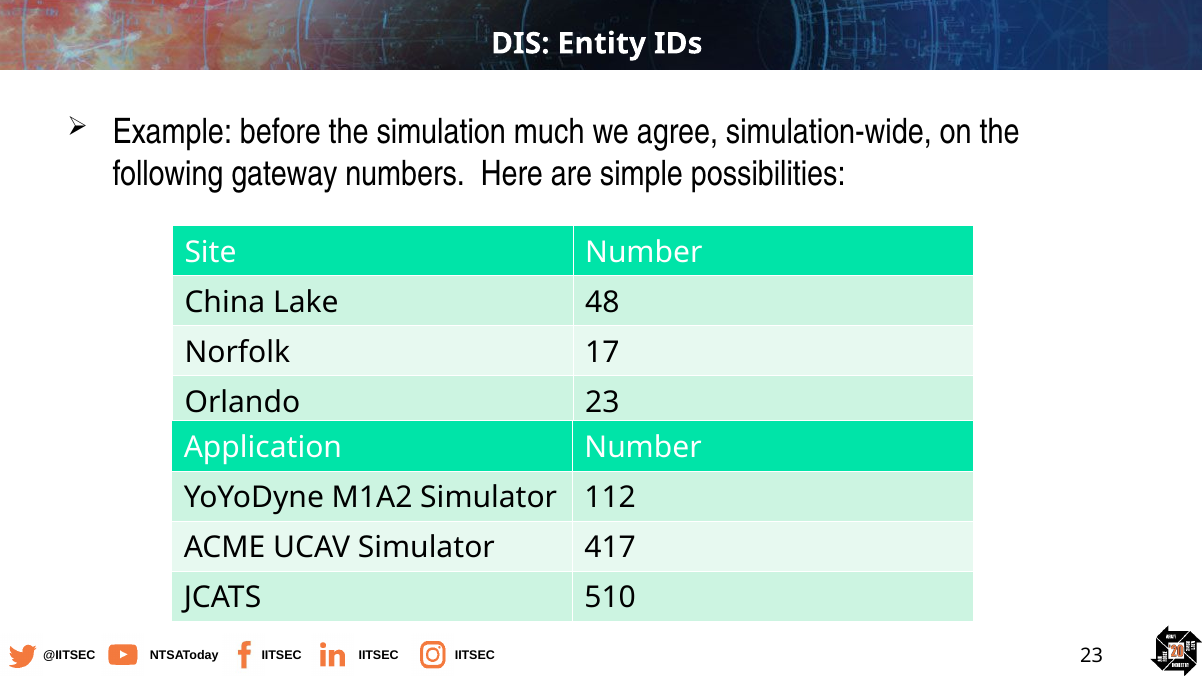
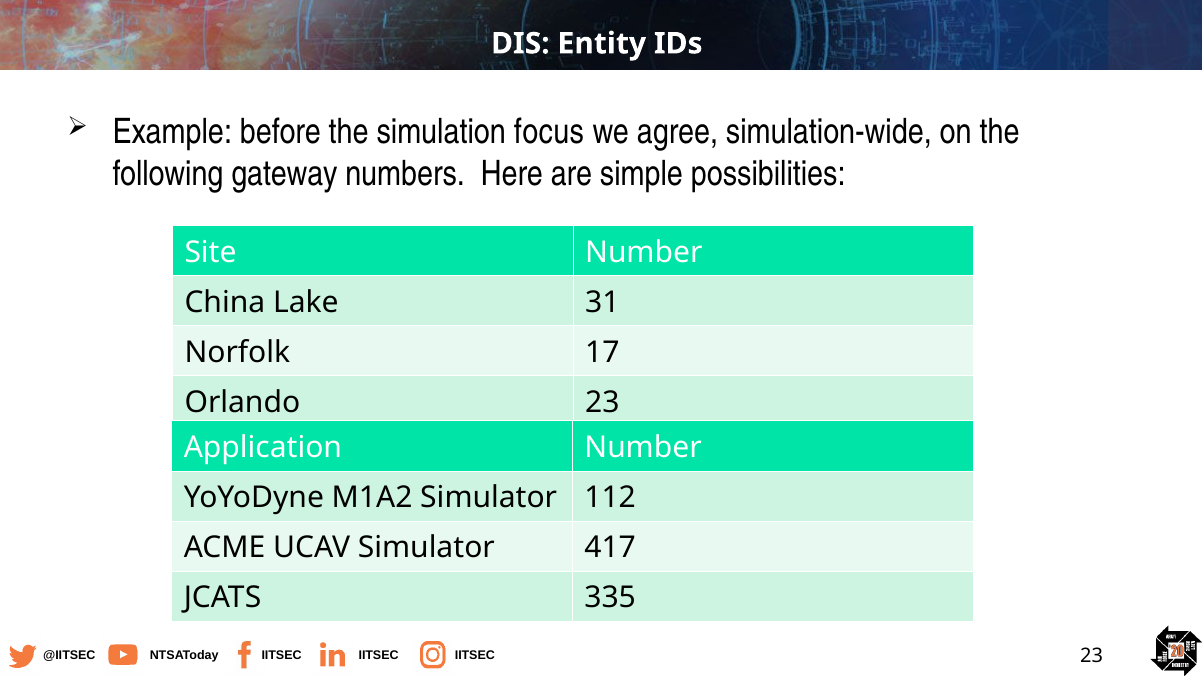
much: much -> focus
48: 48 -> 31
510: 510 -> 335
